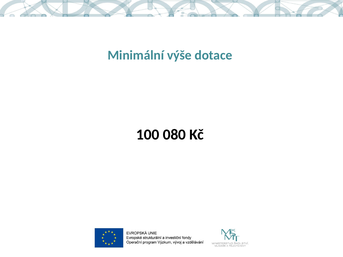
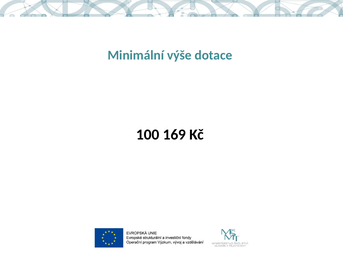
080: 080 -> 169
